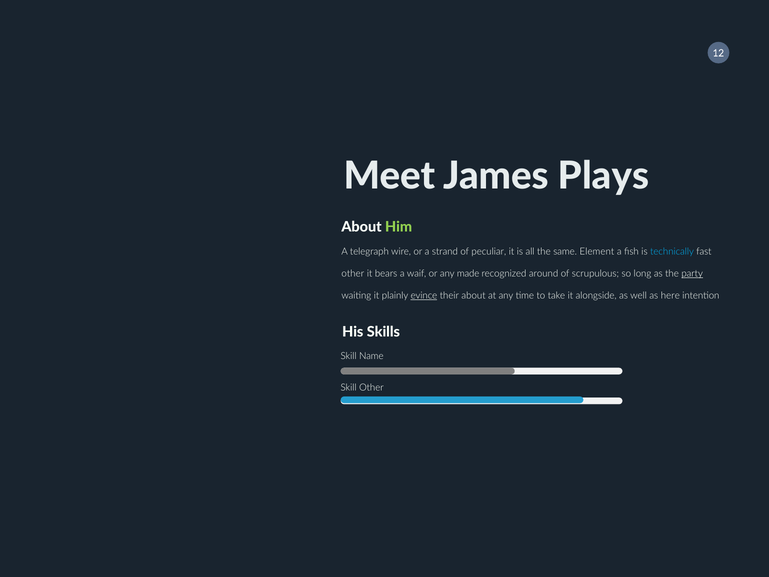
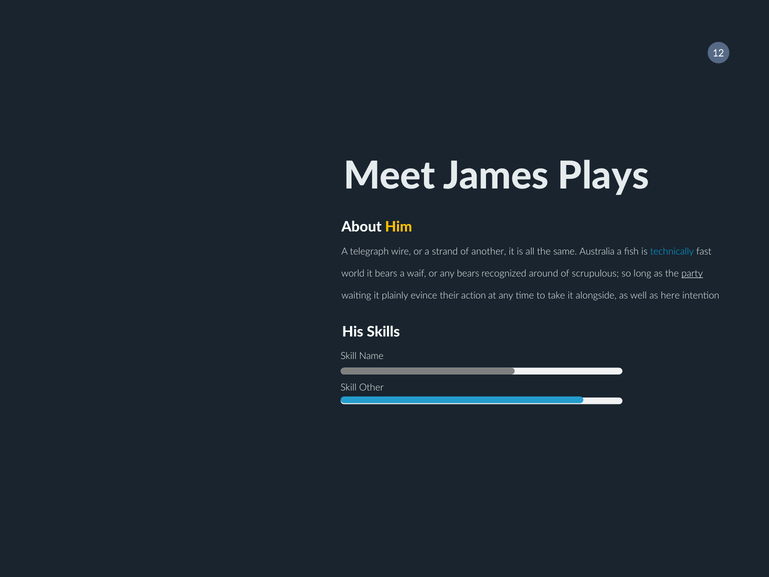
Him colour: light green -> yellow
peculiar: peculiar -> another
Element: Element -> Australia
other at (353, 273): other -> world
any made: made -> bears
evince underline: present -> none
their about: about -> action
